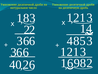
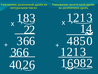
3 at (89, 41): 3 -> 0
